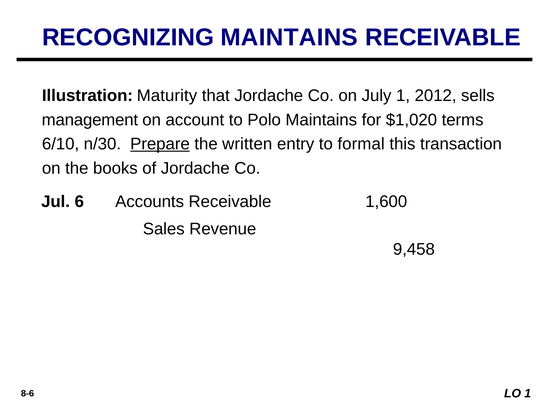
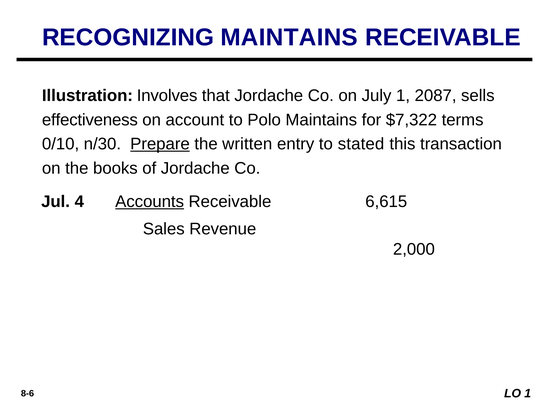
Maturity: Maturity -> Involves
2012: 2012 -> 2087
management: management -> effectiveness
$1,020: $1,020 -> $7,322
6/10: 6/10 -> 0/10
formal: formal -> stated
6: 6 -> 4
Accounts underline: none -> present
1,600: 1,600 -> 6,615
9,458: 9,458 -> 2,000
